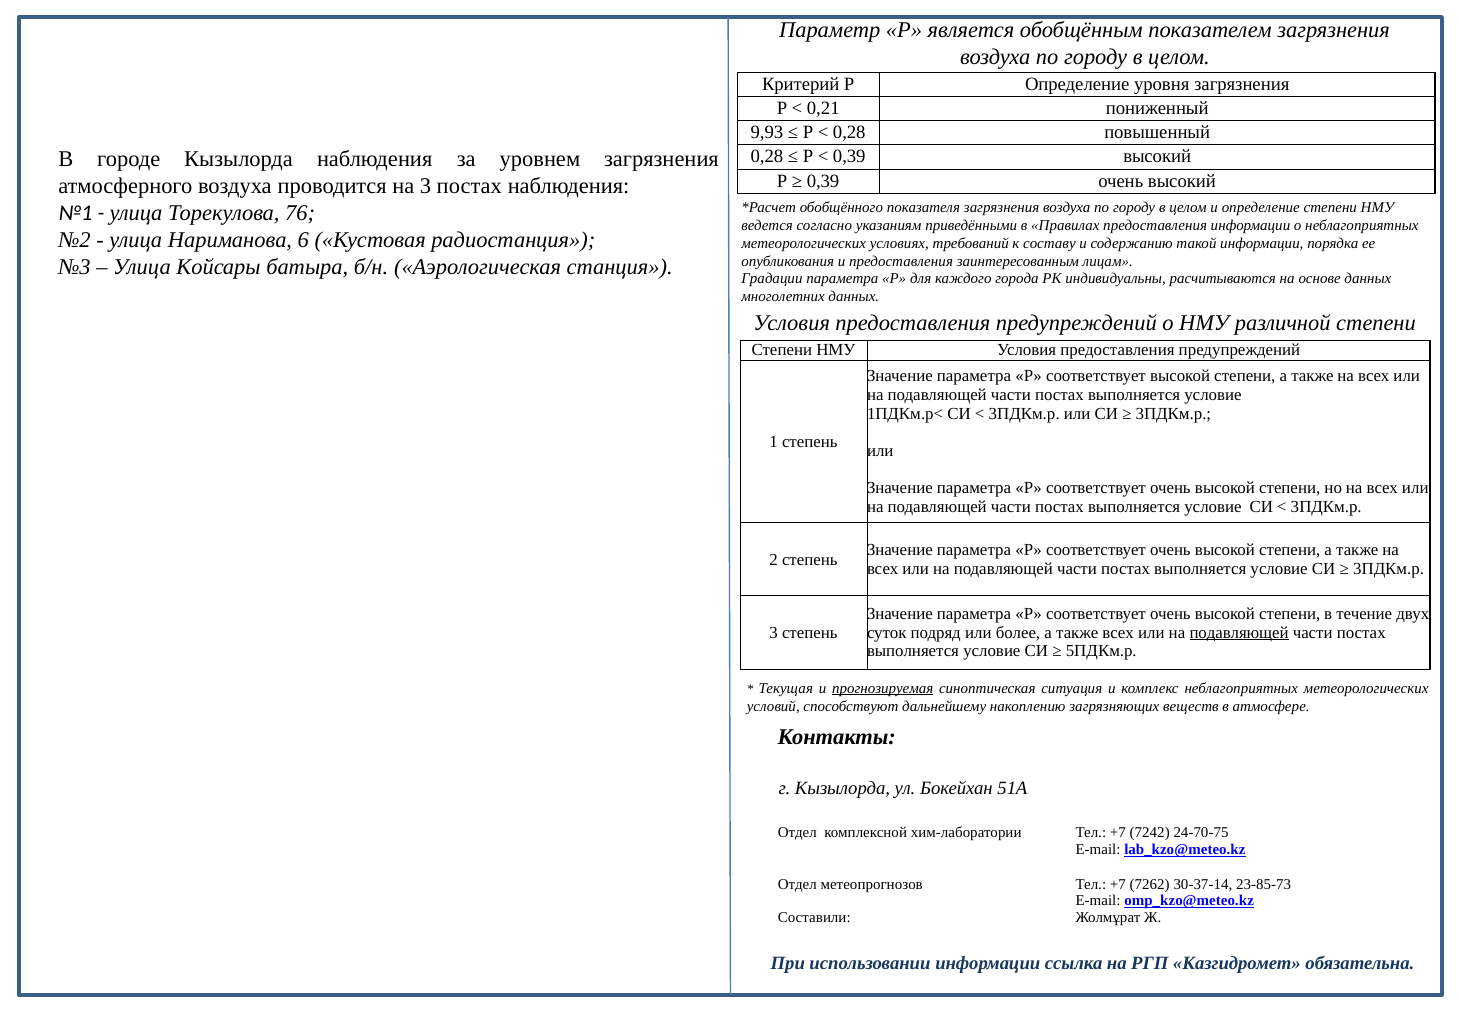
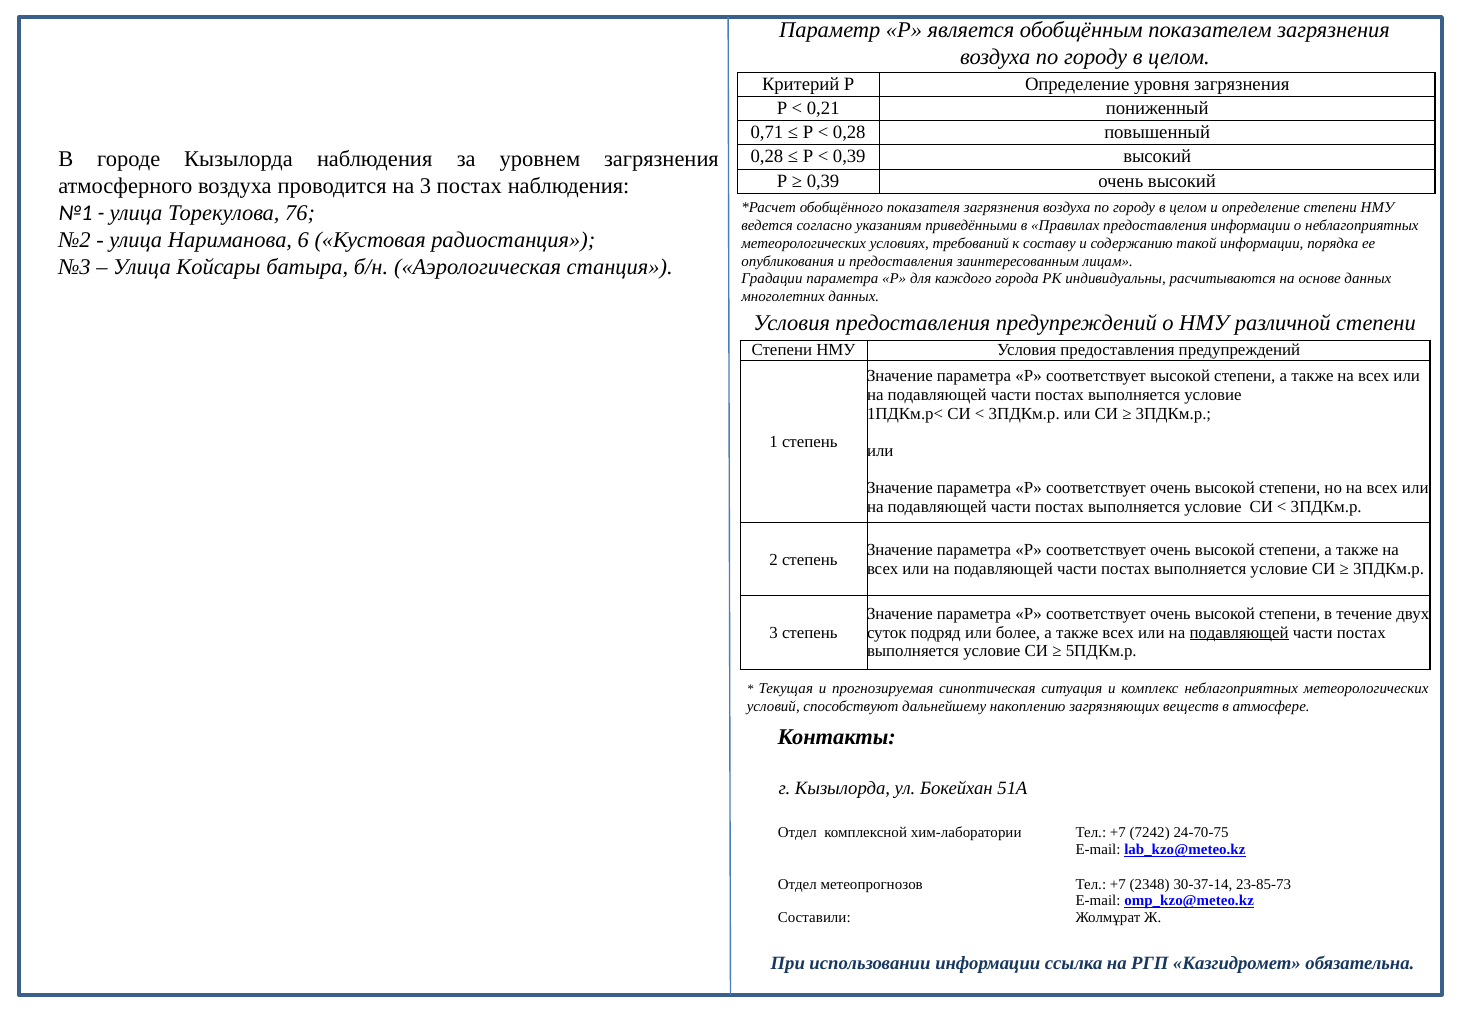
9,93: 9,93 -> 0,71
прогнозируемая underline: present -> none
7262: 7262 -> 2348
